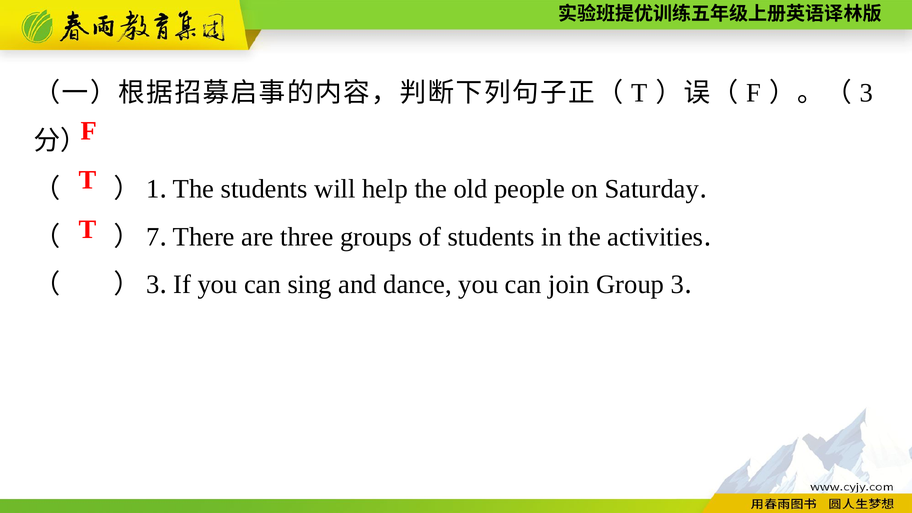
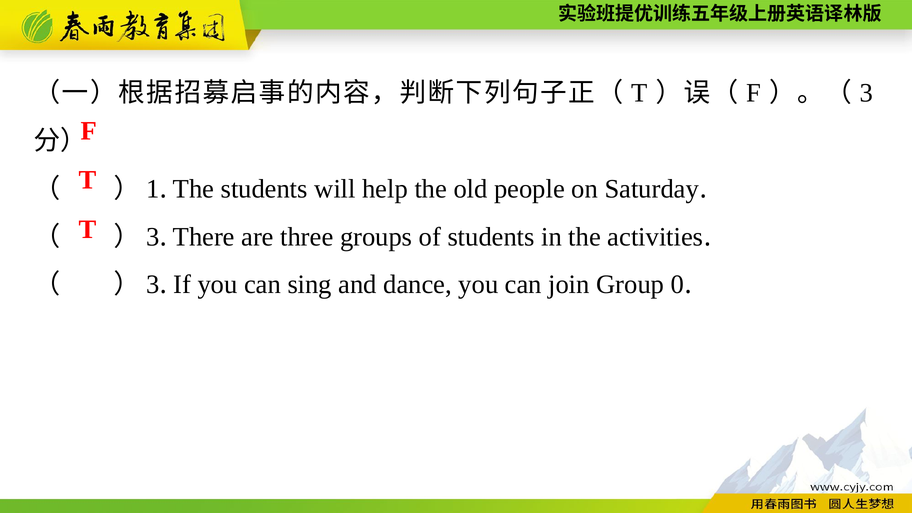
7 at (153, 237): 7 -> 3
Group 3: 3 -> 0
